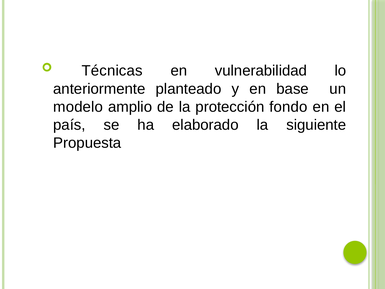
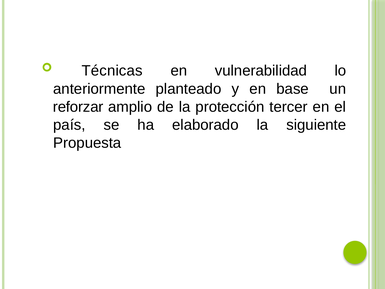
modelo: modelo -> reforzar
fondo: fondo -> tercer
